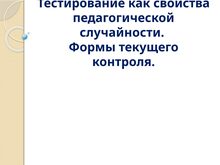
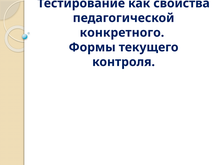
случайности: случайности -> конкретного
